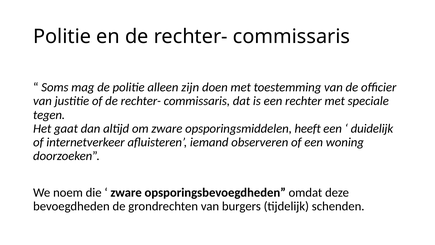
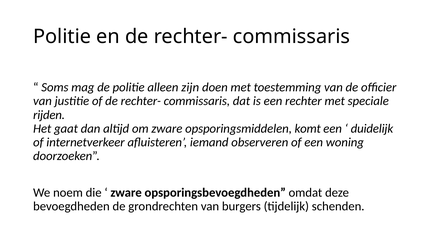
tegen: tegen -> rijden
heeft: heeft -> komt
